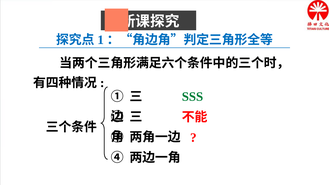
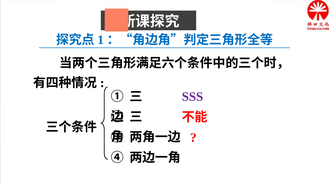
SSS colour: green -> purple
